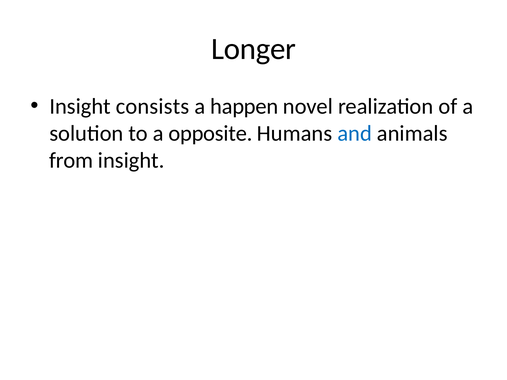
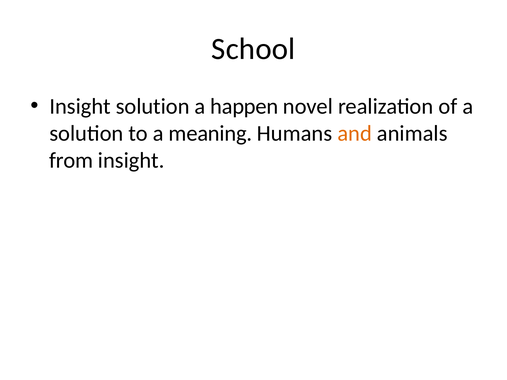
Longer: Longer -> School
Insight consists: consists -> solution
opposite: opposite -> meaning
and colour: blue -> orange
